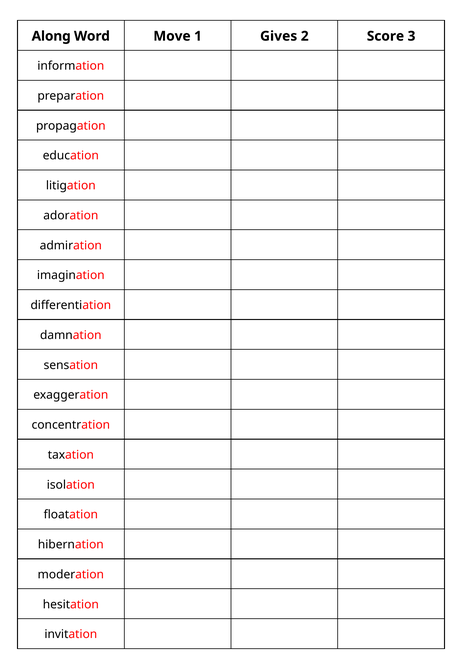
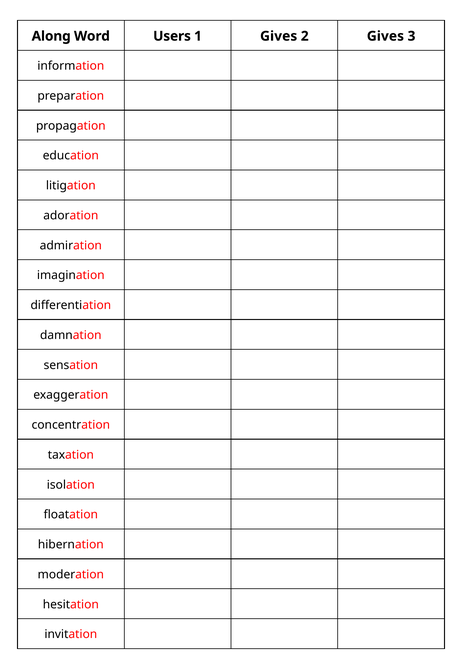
Move: Move -> Users
2 Score: Score -> Gives
